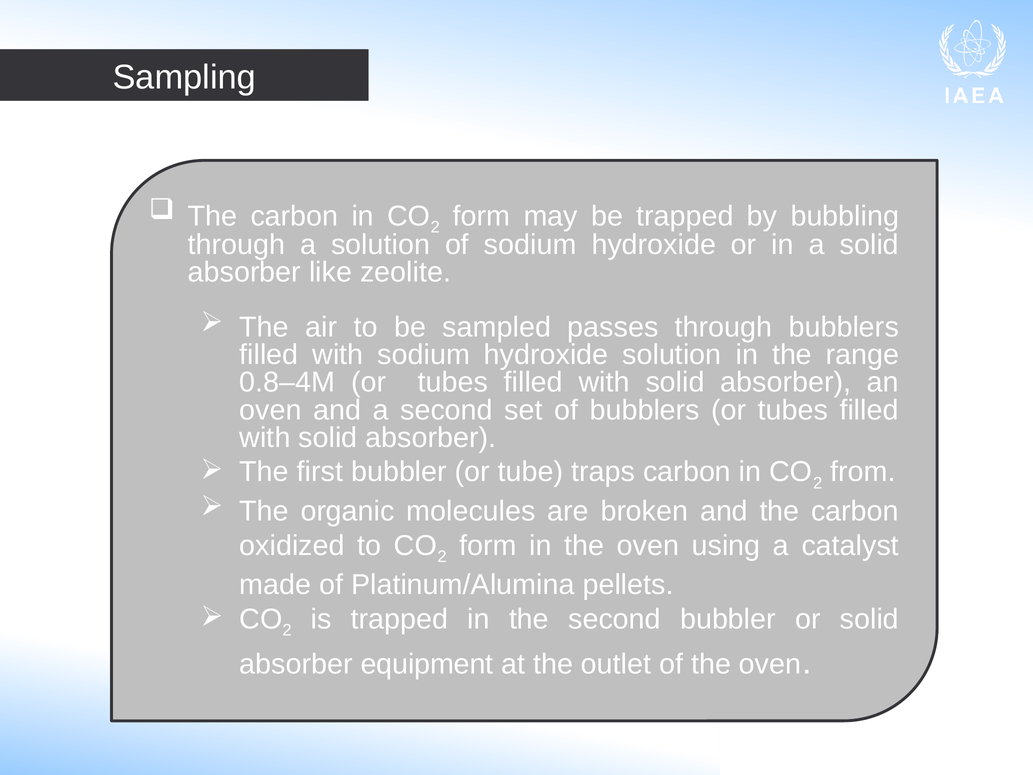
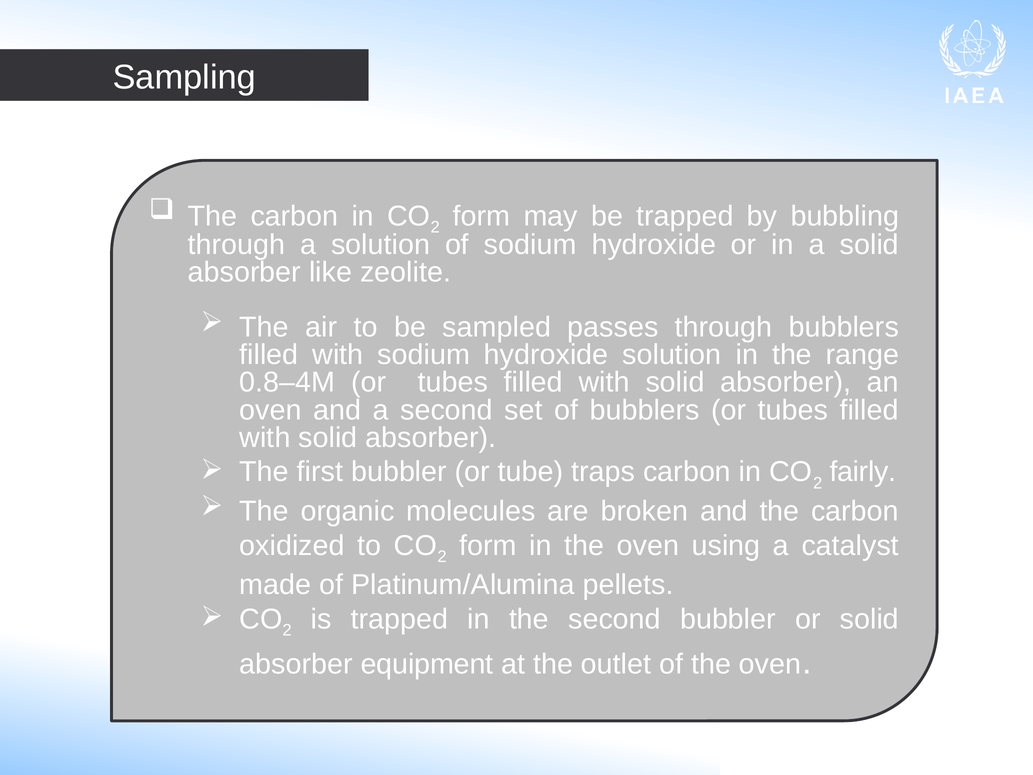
from: from -> fairly
